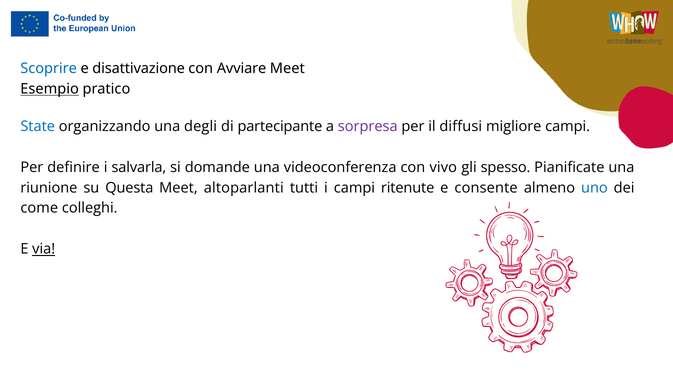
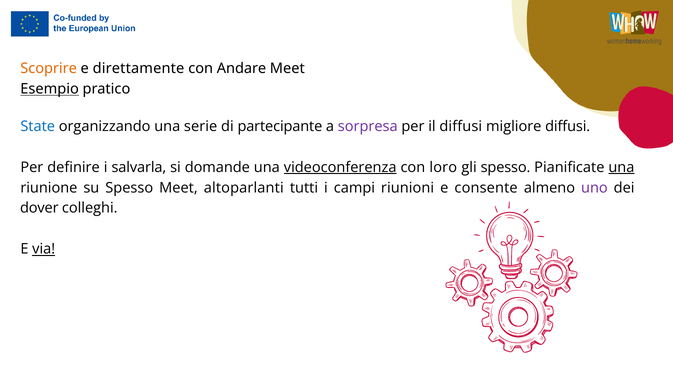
Scoprire colour: blue -> orange
disattivazione: disattivazione -> direttamente
Avviare: Avviare -> Andare
degli: degli -> serie
migliore campi: campi -> diffusi
videoconferenza underline: none -> present
vivo: vivo -> loro
una at (621, 167) underline: none -> present
su Questa: Questa -> Spesso
ritenute: ritenute -> riunioni
uno colour: blue -> purple
come: come -> dover
